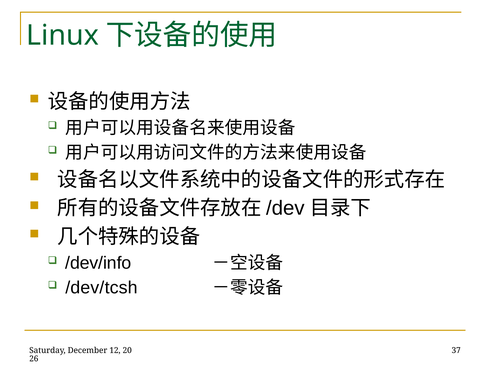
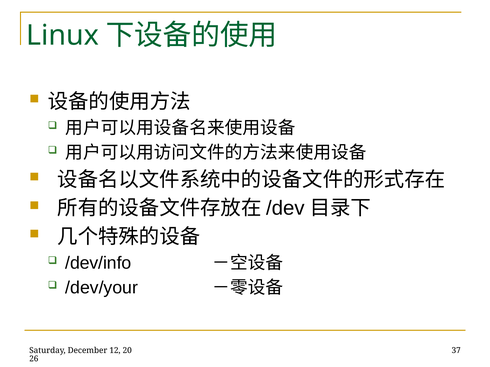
/dev/tcsh: /dev/tcsh -> /dev/your
